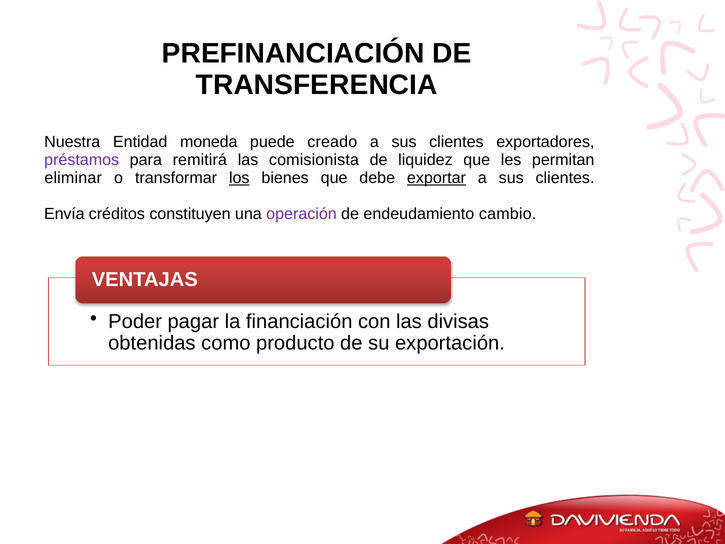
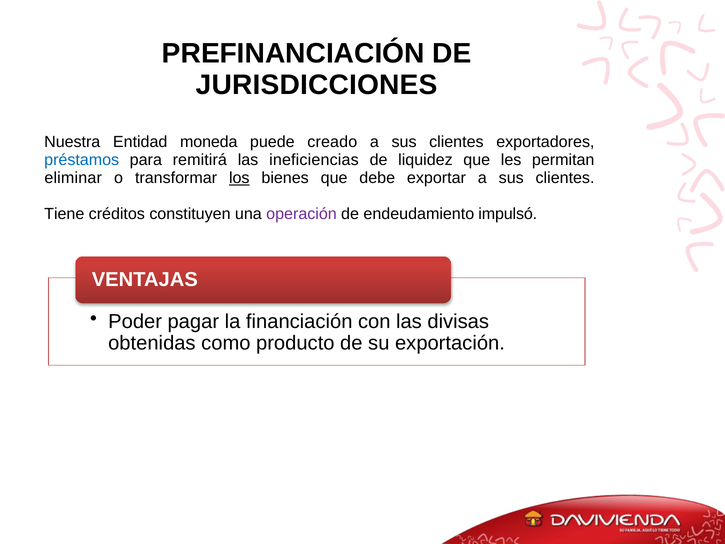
TRANSFERENCIA: TRANSFERENCIA -> JURISDICCIONES
préstamos colour: purple -> blue
comisionista: comisionista -> ineficiencias
exportar underline: present -> none
Envía: Envía -> Tiene
cambio: cambio -> impulsó
